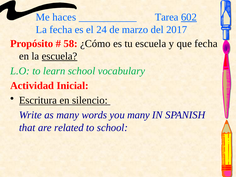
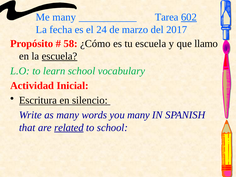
Me haces: haces -> many
que fecha: fecha -> llamo
related underline: none -> present
